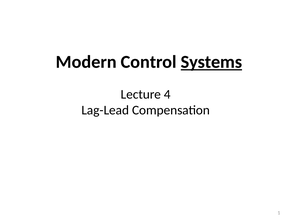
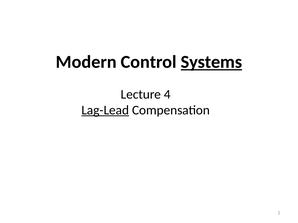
Lag-Lead underline: none -> present
